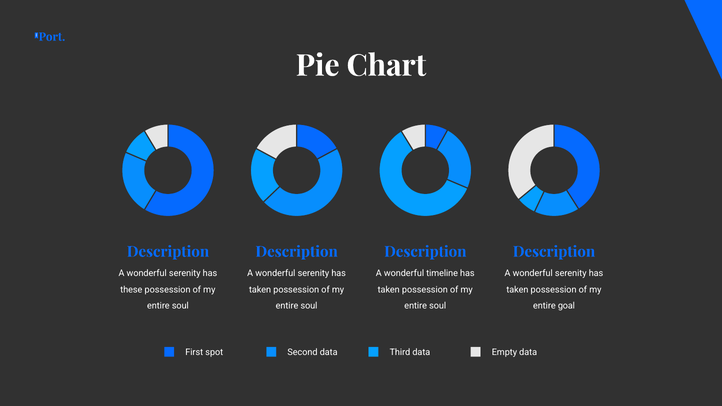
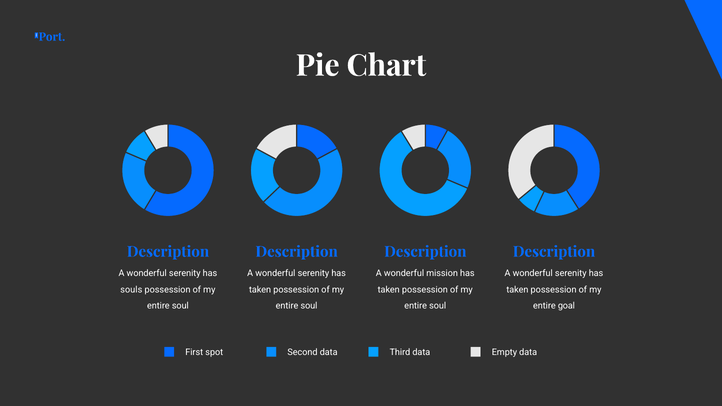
timeline: timeline -> mission
these: these -> souls
